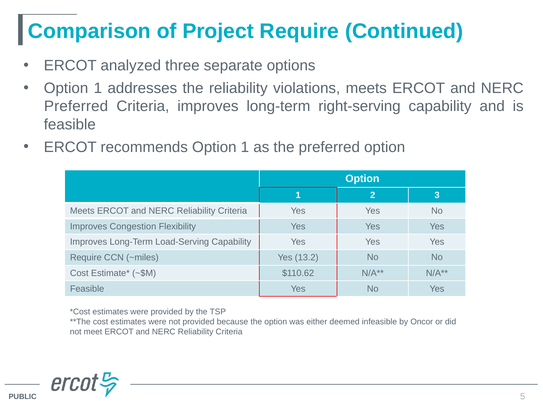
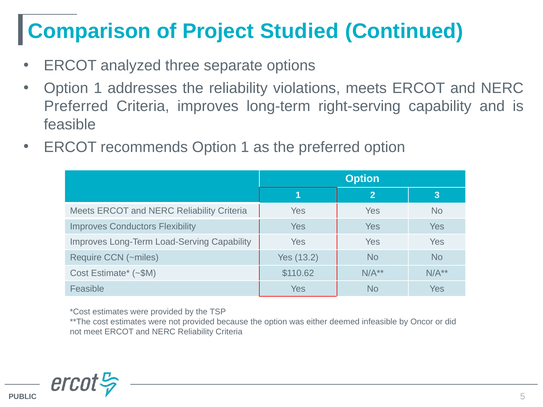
Project Require: Require -> Studied
Congestion: Congestion -> Conductors
